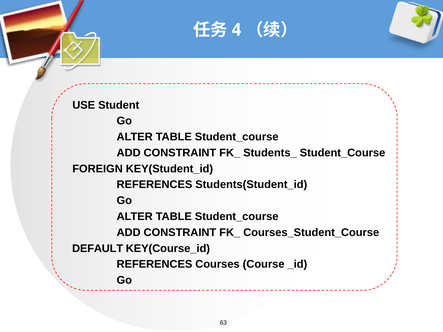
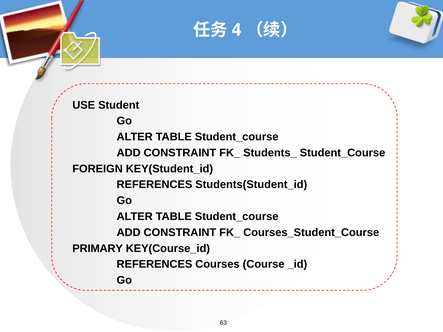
DEFAULT: DEFAULT -> PRIMARY
